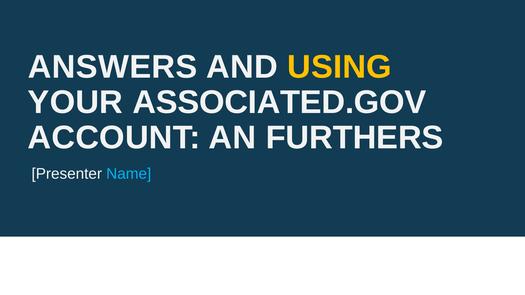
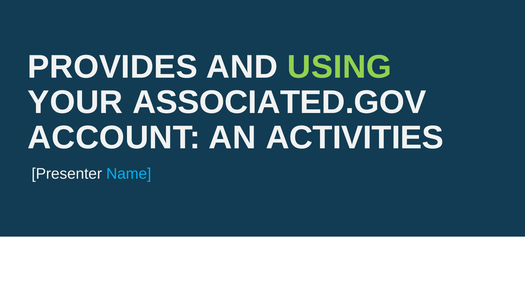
ANSWERS: ANSWERS -> PROVIDES
USING colour: yellow -> light green
FURTHERS: FURTHERS -> ACTIVITIES
